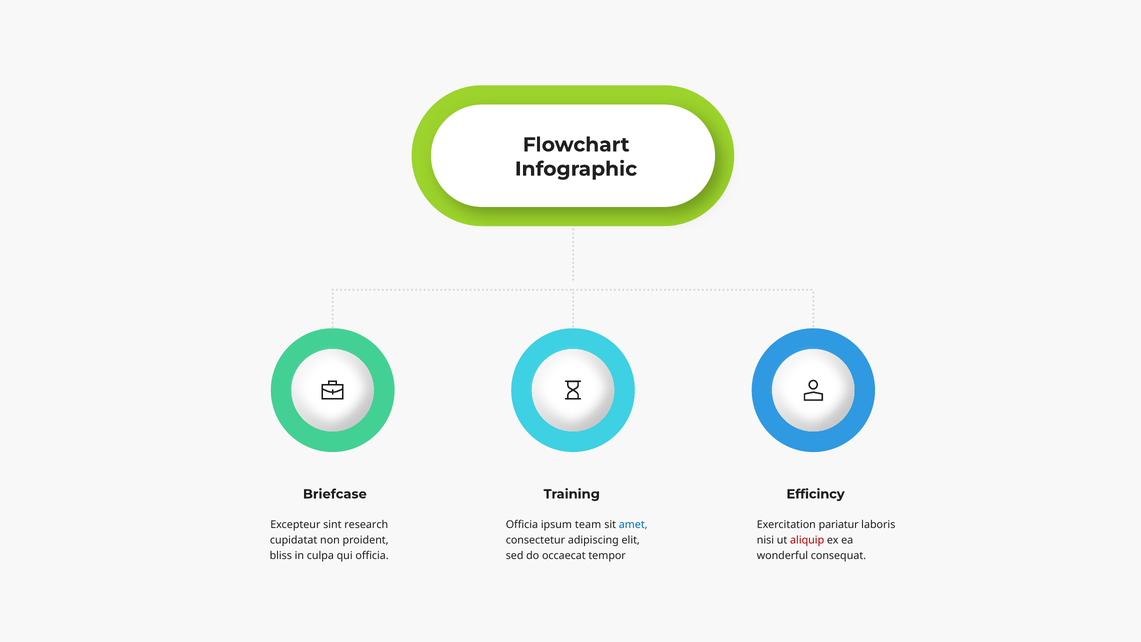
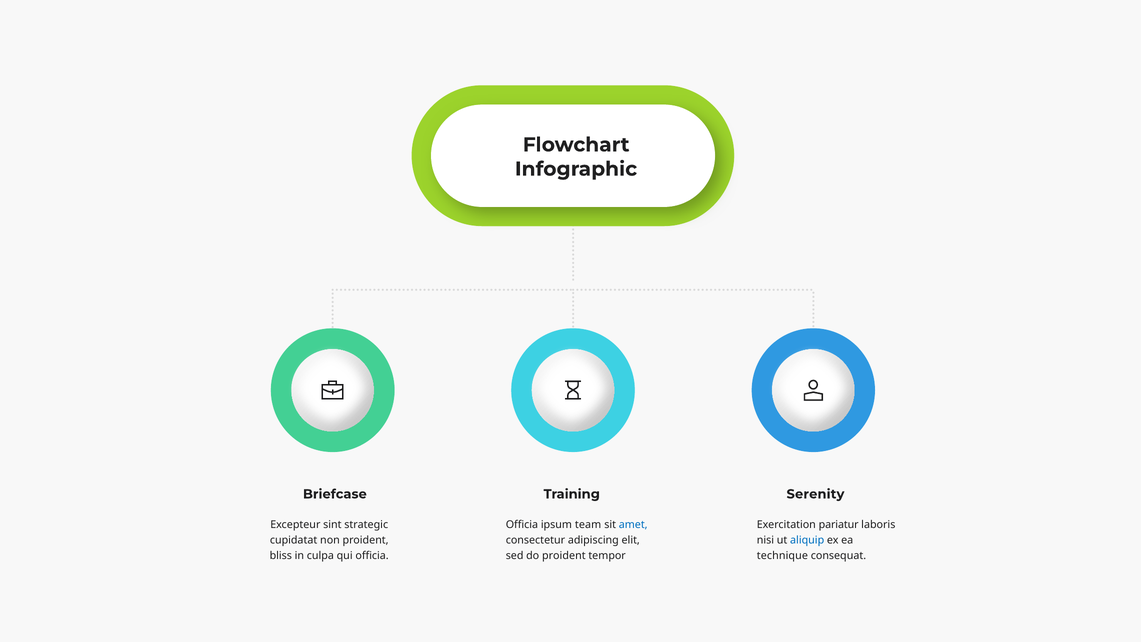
Efficincy: Efficincy -> Serenity
research: research -> strategic
aliquip colour: red -> blue
do occaecat: occaecat -> proident
wonderful: wonderful -> technique
